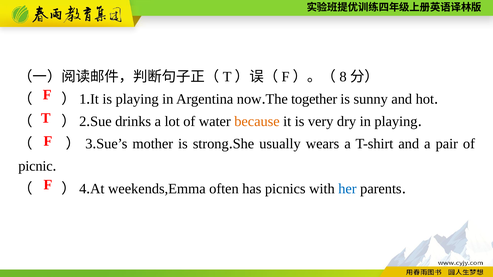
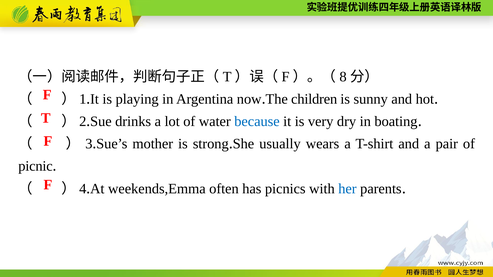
together: together -> children
because colour: orange -> blue
in playing: playing -> boating
